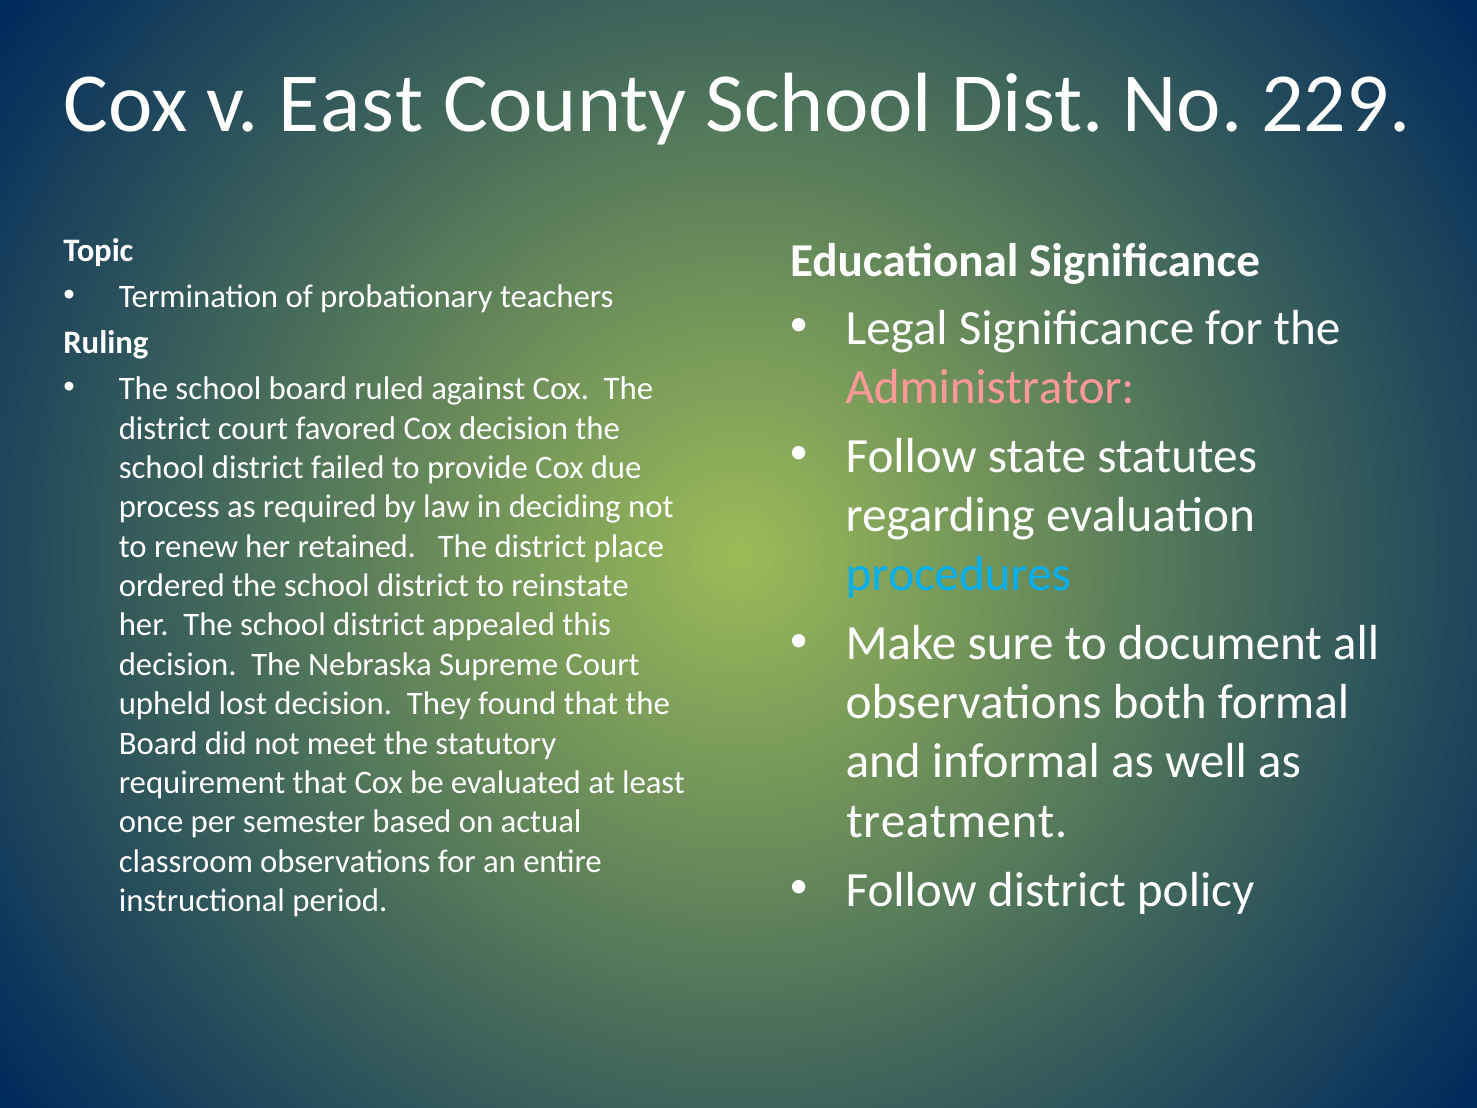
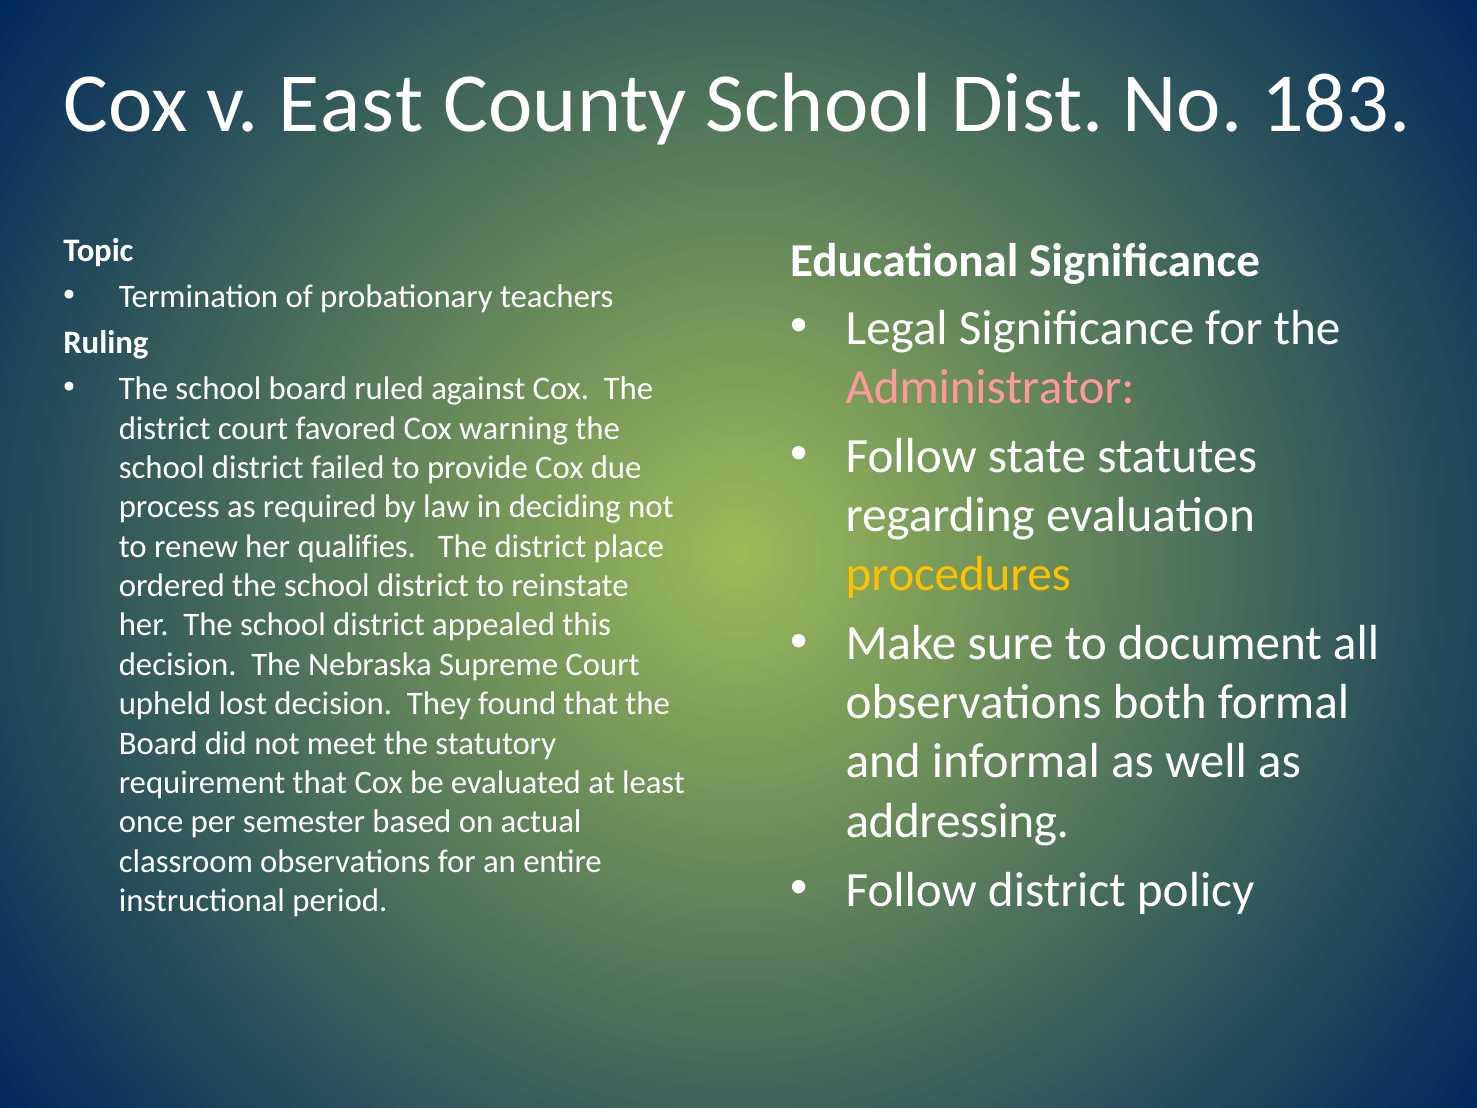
229: 229 -> 183
Cox decision: decision -> warning
retained: retained -> qualifies
procedures colour: light blue -> yellow
treatment: treatment -> addressing
